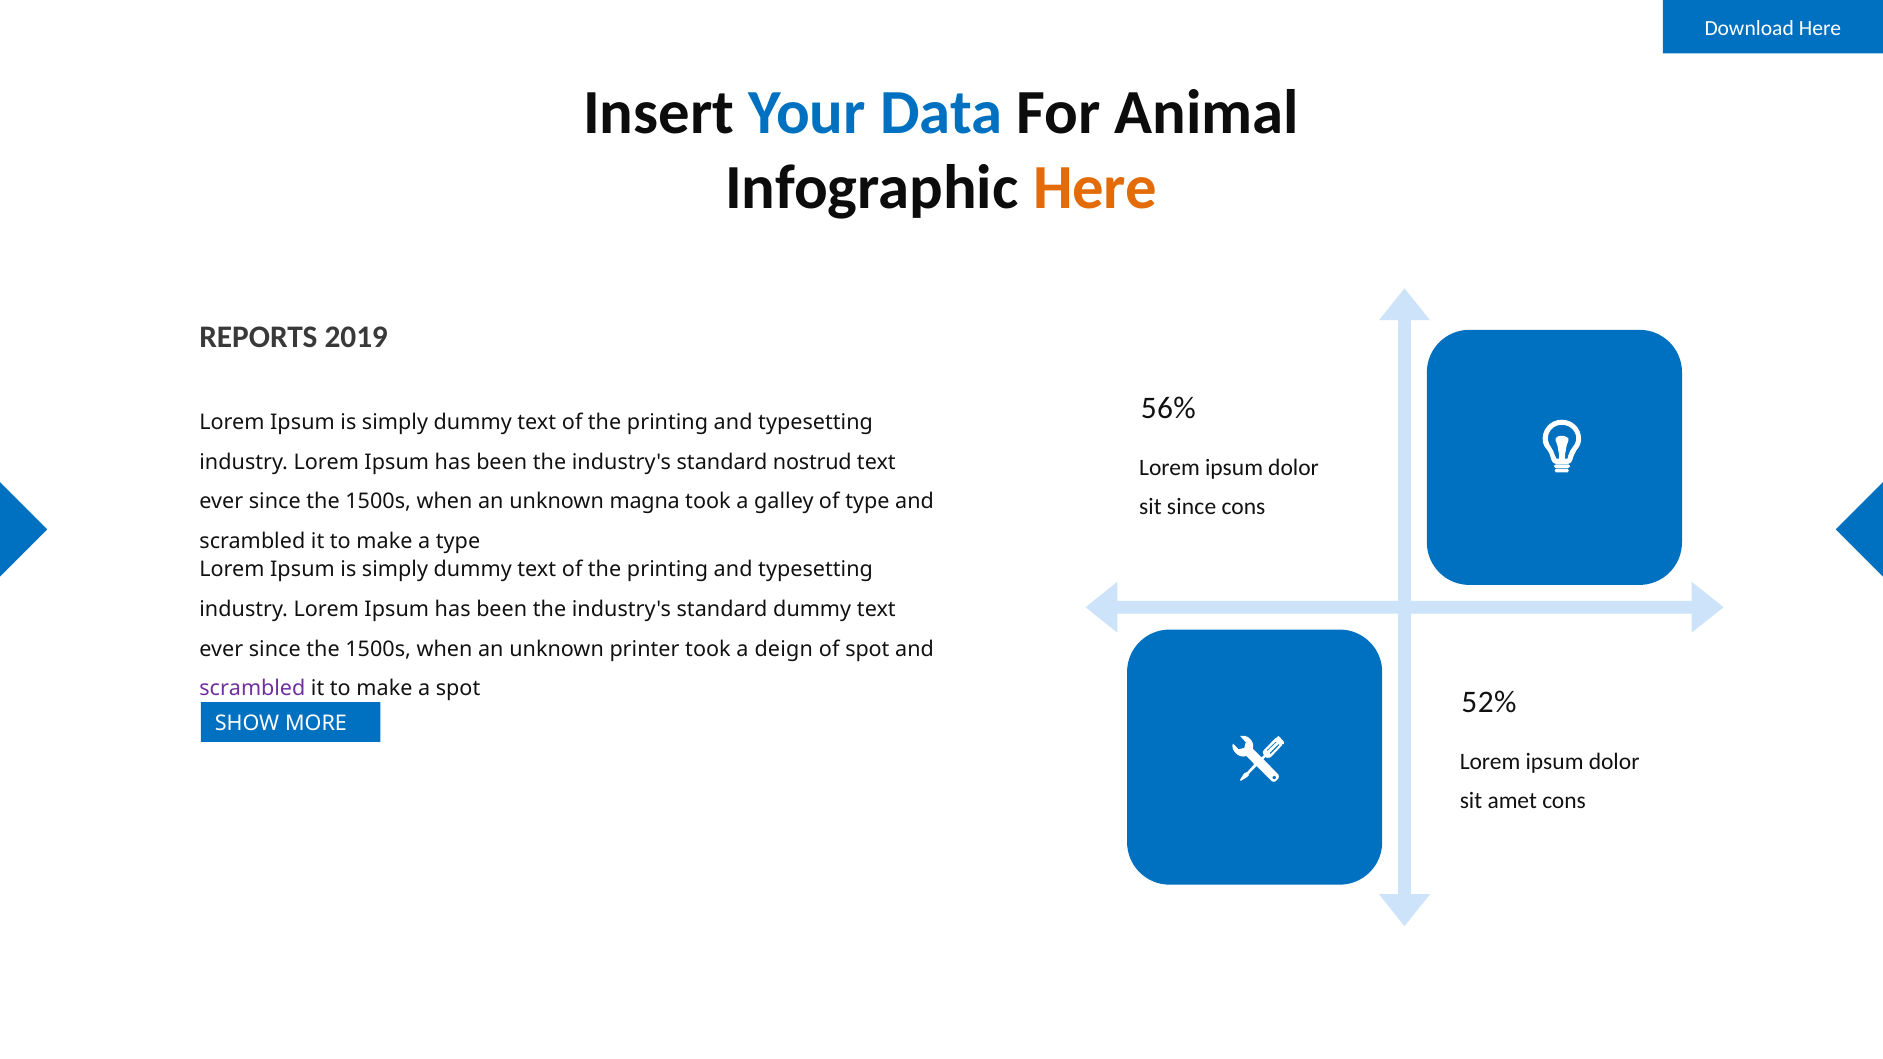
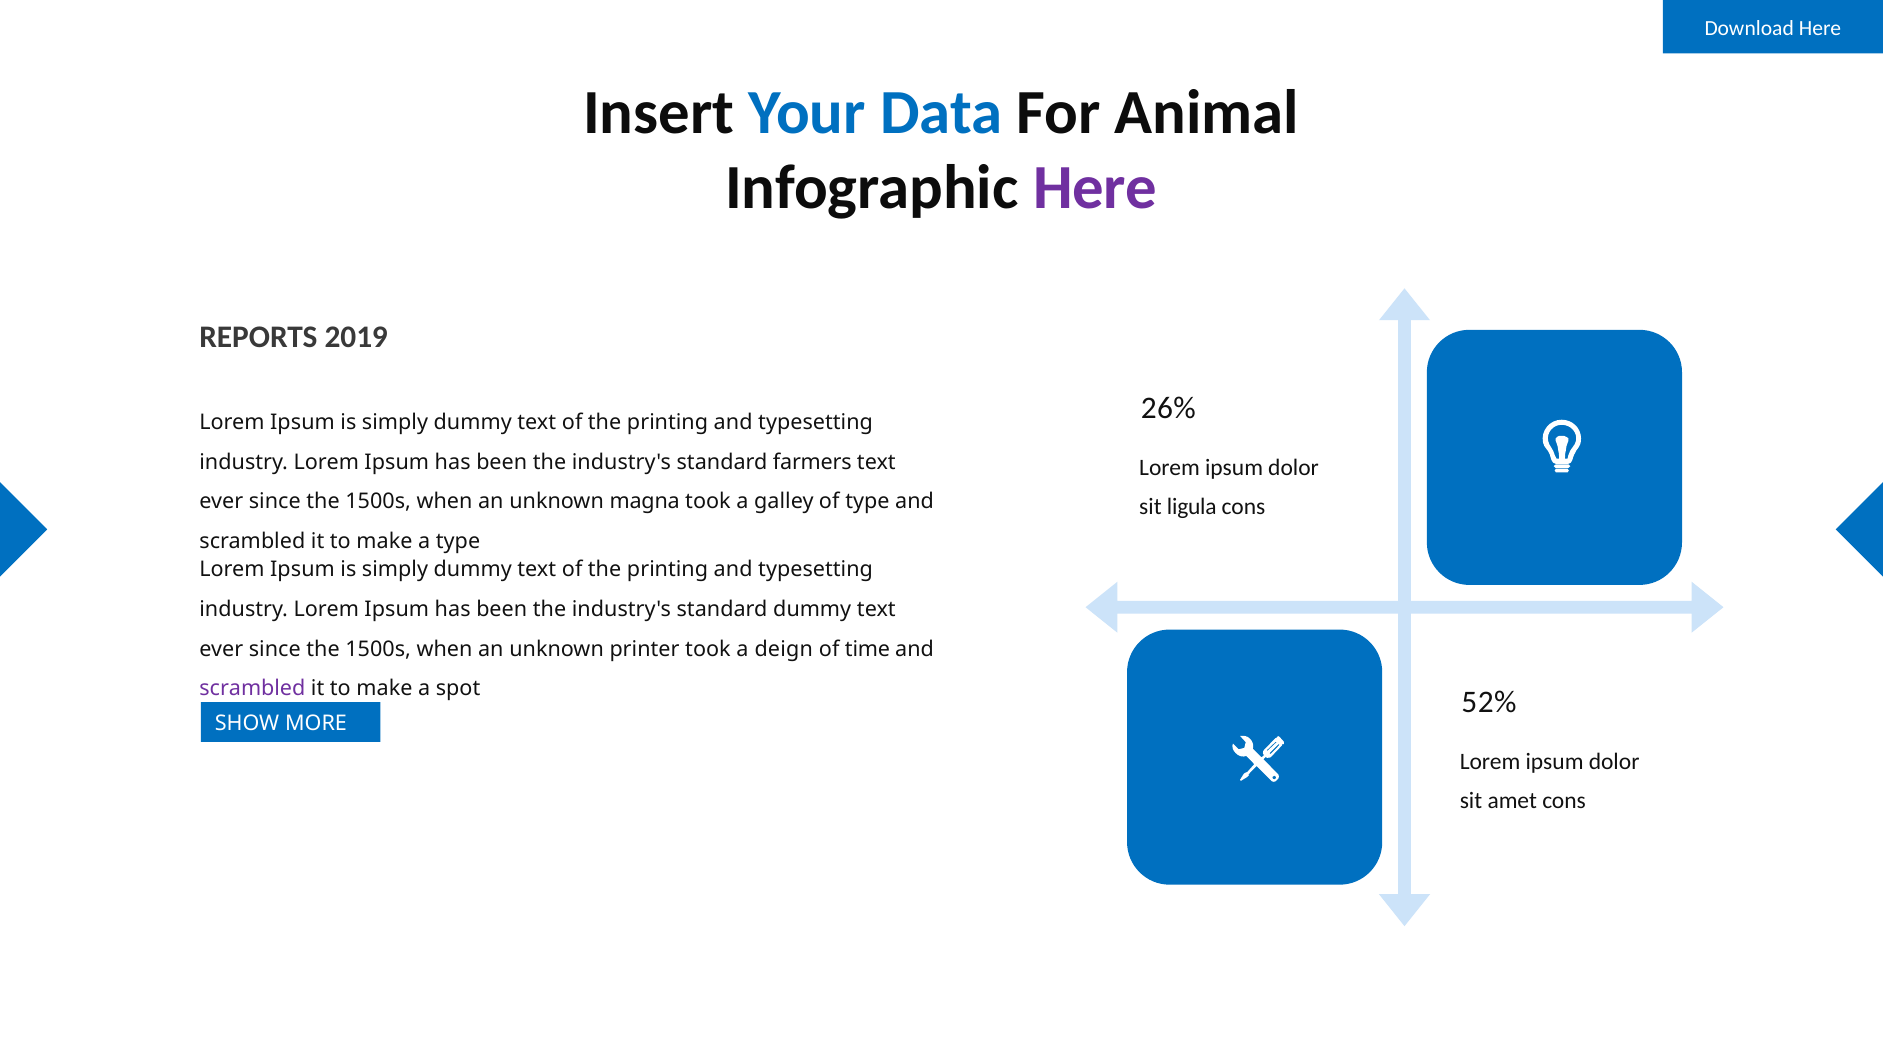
Here at (1095, 188) colour: orange -> purple
56%: 56% -> 26%
nostrud: nostrud -> farmers
sit since: since -> ligula
of spot: spot -> time
